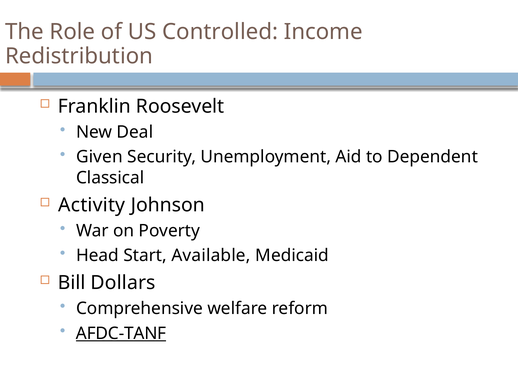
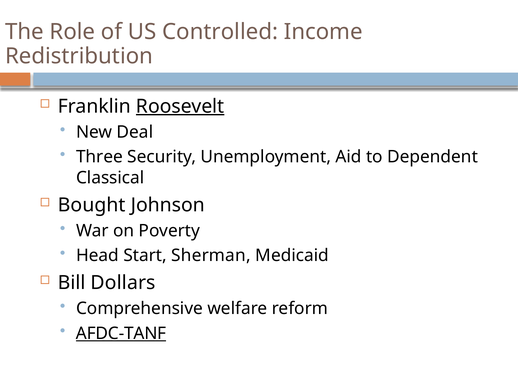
Roosevelt underline: none -> present
Given: Given -> Three
Activity: Activity -> Bought
Available: Available -> Sherman
